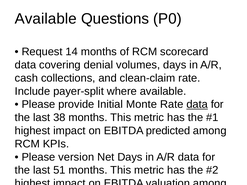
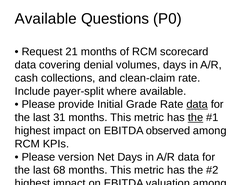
14: 14 -> 21
Monte: Monte -> Grade
38: 38 -> 31
the at (195, 118) underline: none -> present
predicted: predicted -> observed
51: 51 -> 68
